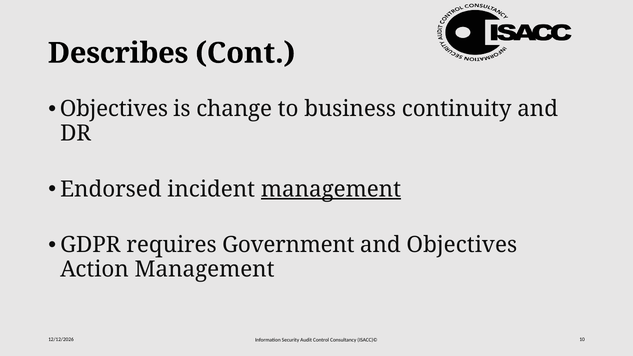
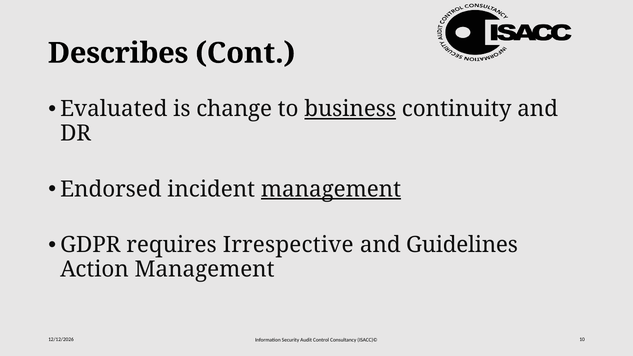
Objectives at (114, 109): Objectives -> Evaluated
business underline: none -> present
Government: Government -> Irrespective
and Objectives: Objectives -> Guidelines
